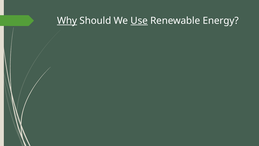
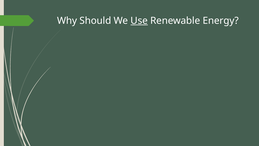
Why underline: present -> none
